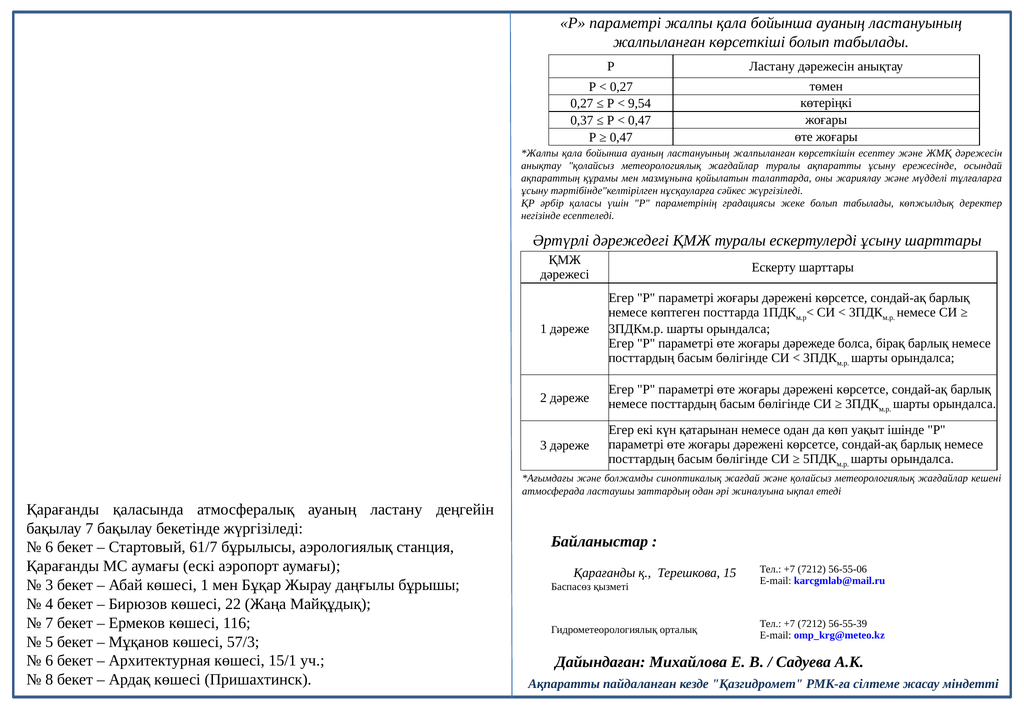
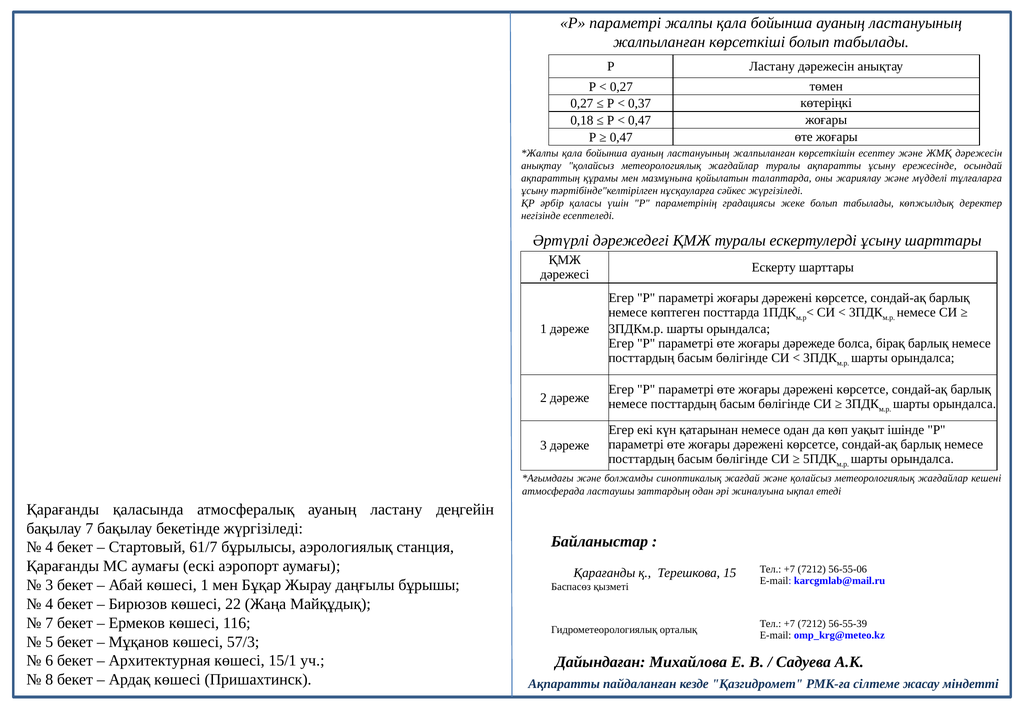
9,54: 9,54 -> 0,37
0,37: 0,37 -> 0,18
6 at (49, 547): 6 -> 4
